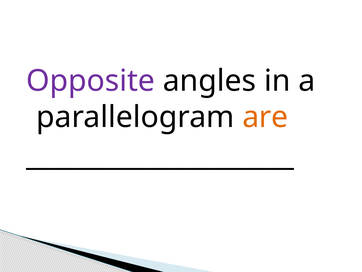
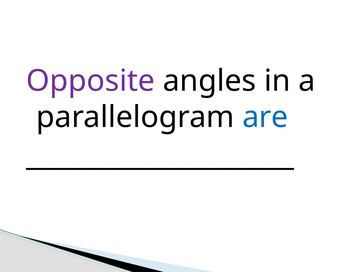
are colour: orange -> blue
